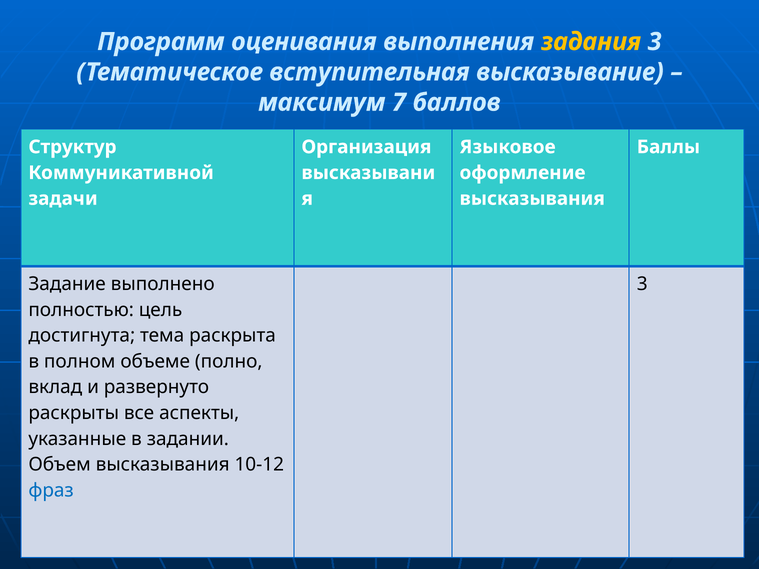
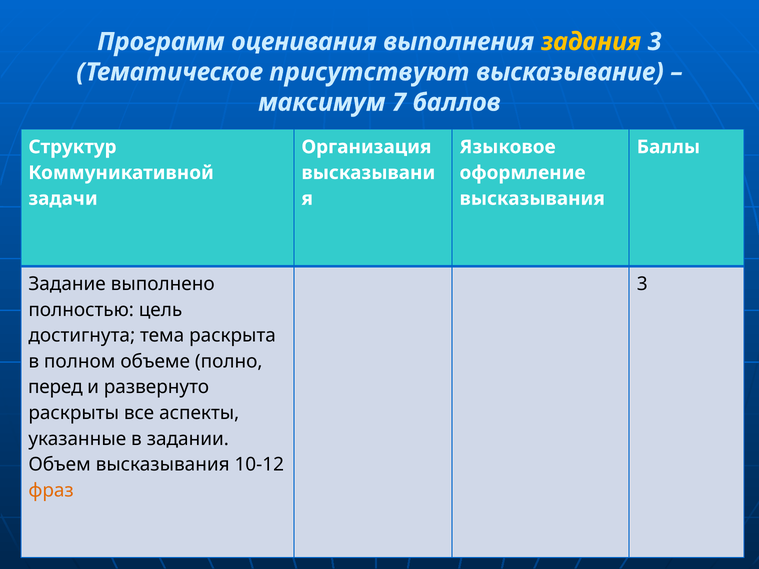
вступительная: вступительная -> присутствуют
вклад: вклад -> перед
фраз colour: blue -> orange
